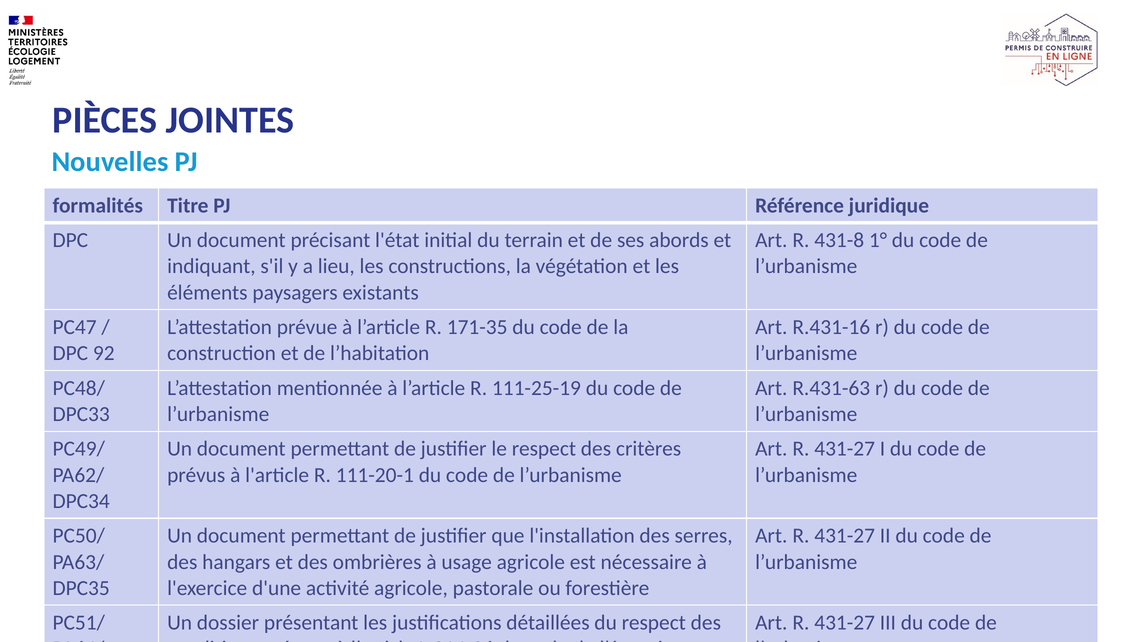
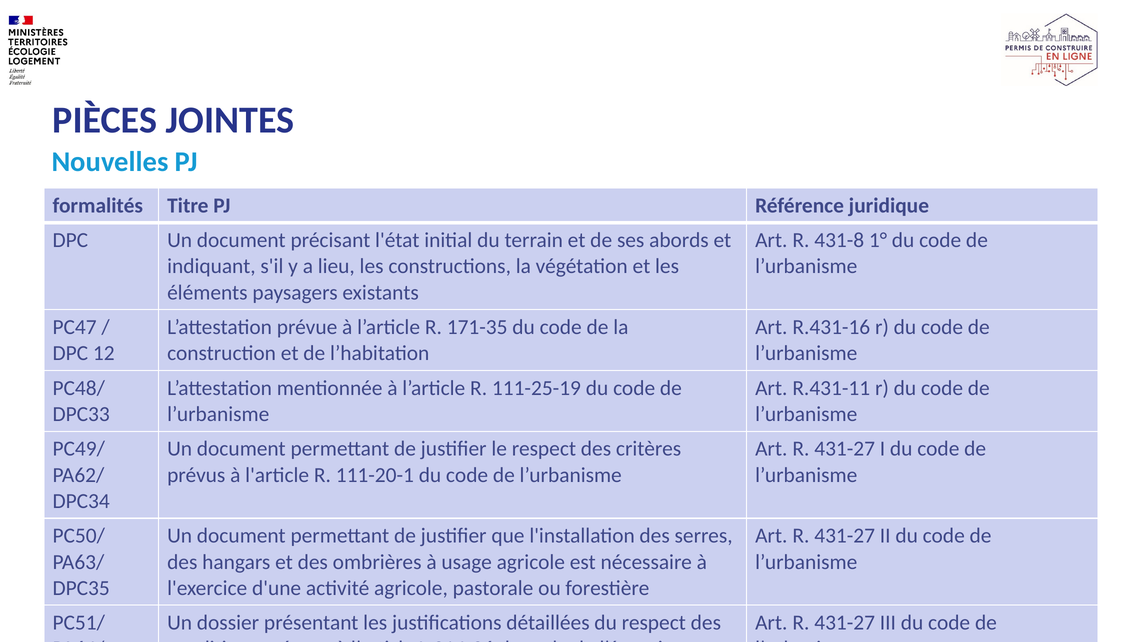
92: 92 -> 12
R.431-63: R.431-63 -> R.431-11
